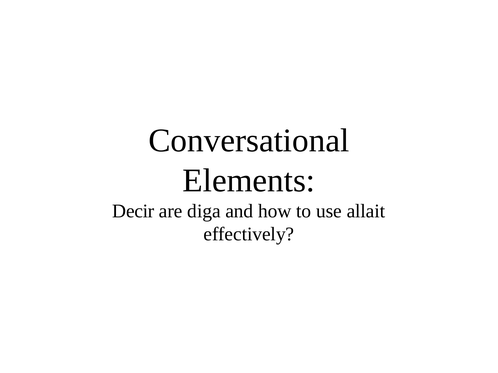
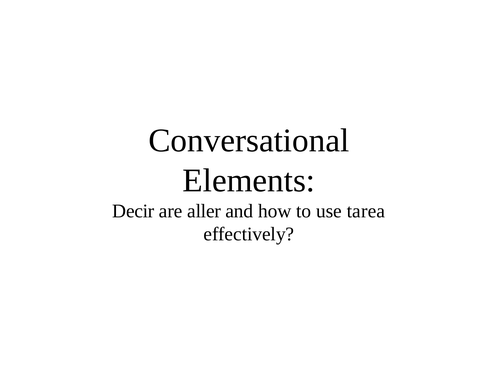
diga: diga -> aller
allait: allait -> tarea
